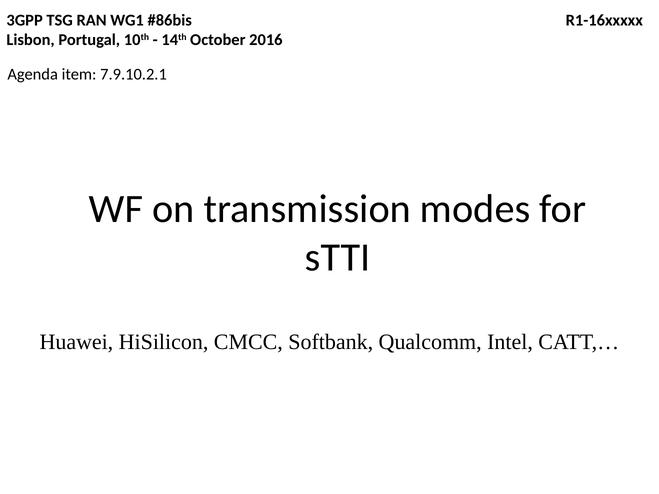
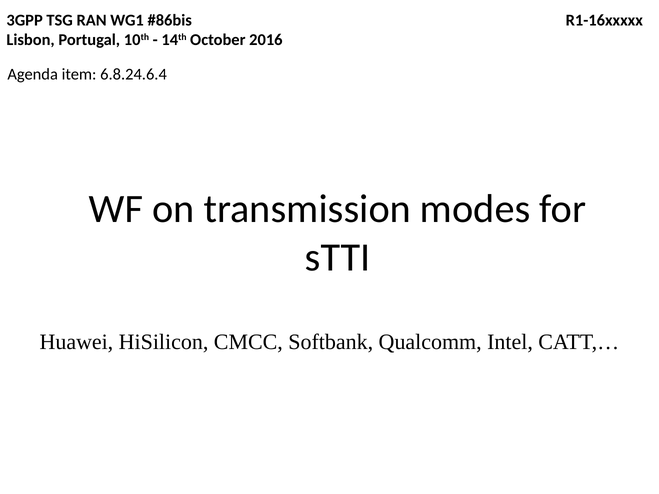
7.9.10.2.1: 7.9.10.2.1 -> 6.8.24.6.4
